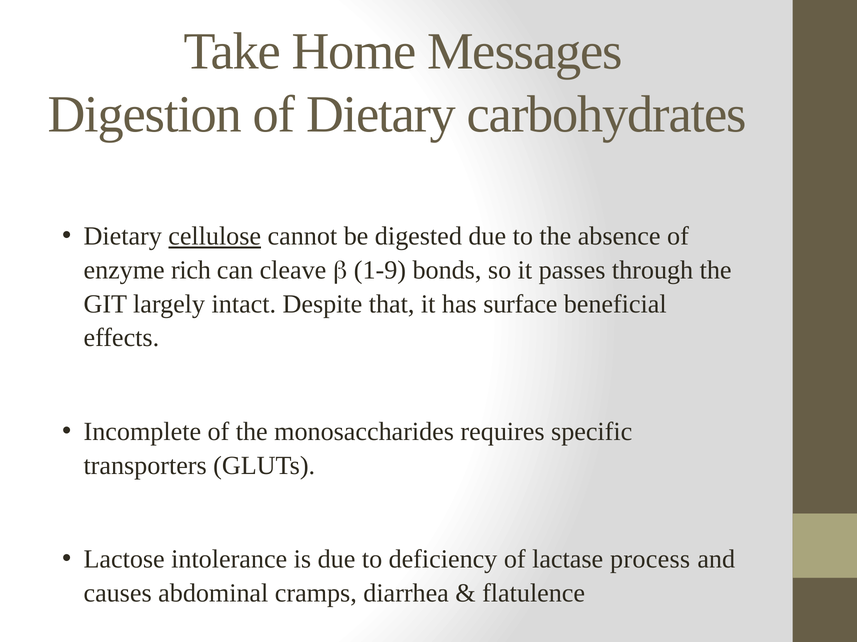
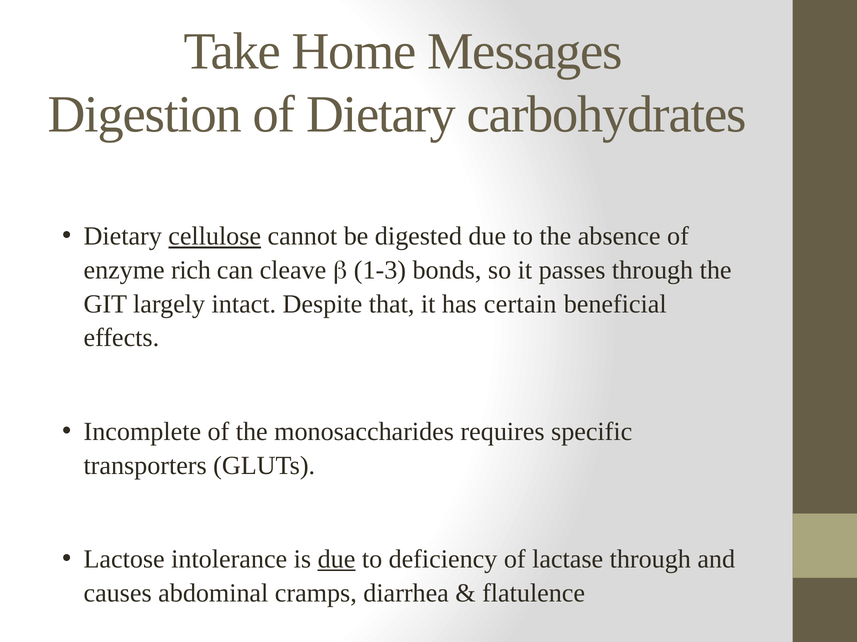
1-9: 1-9 -> 1-3
surface: surface -> certain
due at (337, 560) underline: none -> present
lactase process: process -> through
